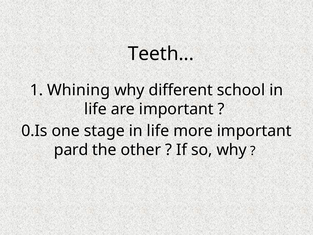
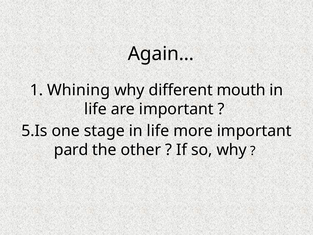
Teeth: Teeth -> Again
school: school -> mouth
0.Is: 0.Is -> 5.Is
